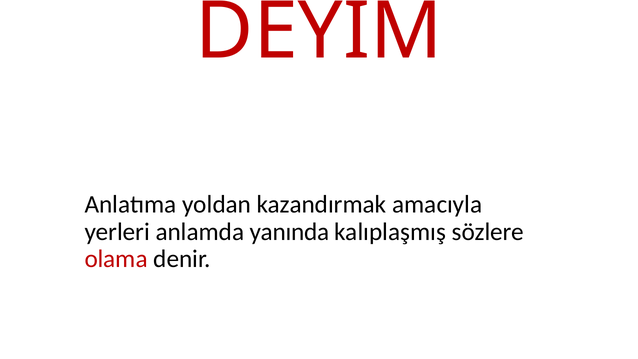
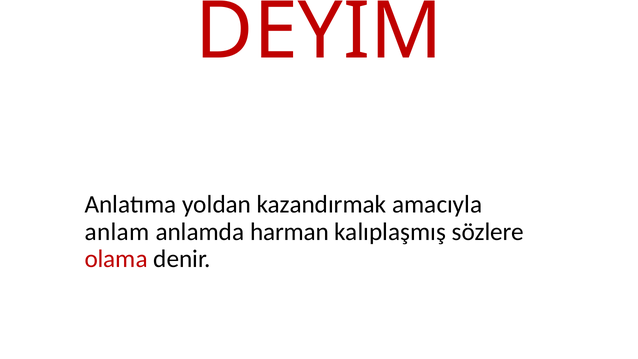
yerleri: yerleri -> anlam
yanında: yanında -> harman
